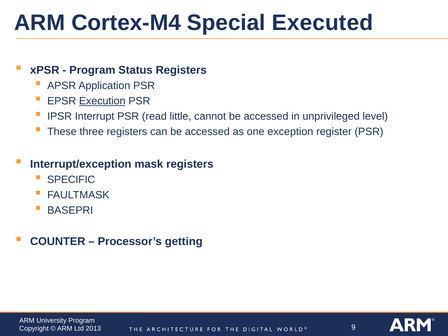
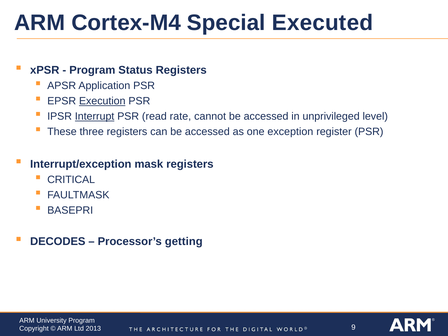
Interrupt underline: none -> present
little: little -> rate
SPECIFIC: SPECIFIC -> CRITICAL
COUNTER: COUNTER -> DECODES
